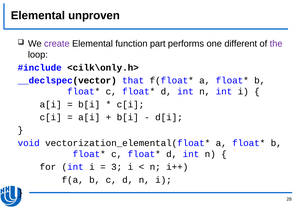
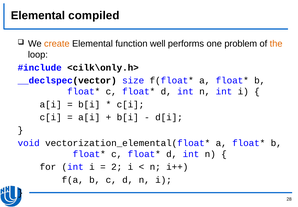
unproven: unproven -> compiled
create colour: purple -> orange
part: part -> well
different: different -> problem
the colour: purple -> orange
that: that -> size
3: 3 -> 2
